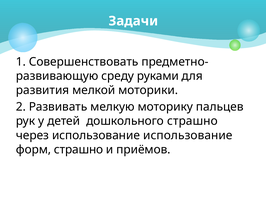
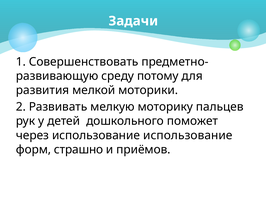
руками: руками -> потому
дошкольного страшно: страшно -> поможет
